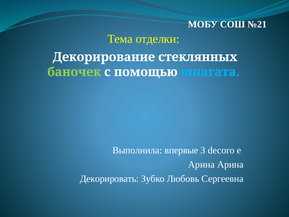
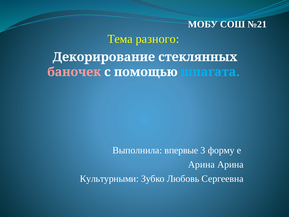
отделки: отделки -> разного
баночек colour: light green -> pink
decoro: decoro -> форму
Декорировать: Декорировать -> Культурными
